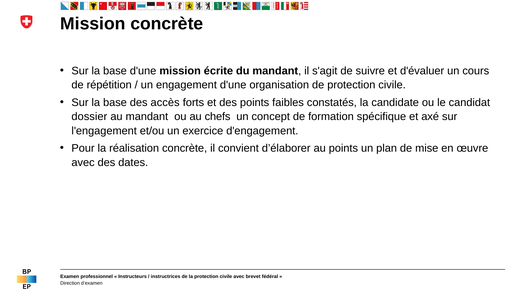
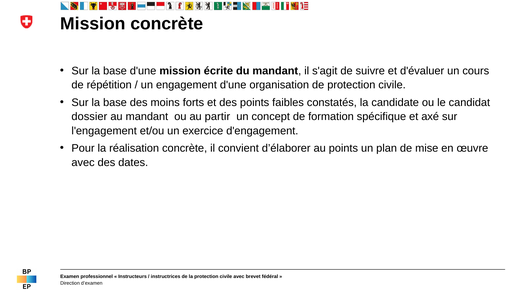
accès: accès -> moins
chefs: chefs -> partir
